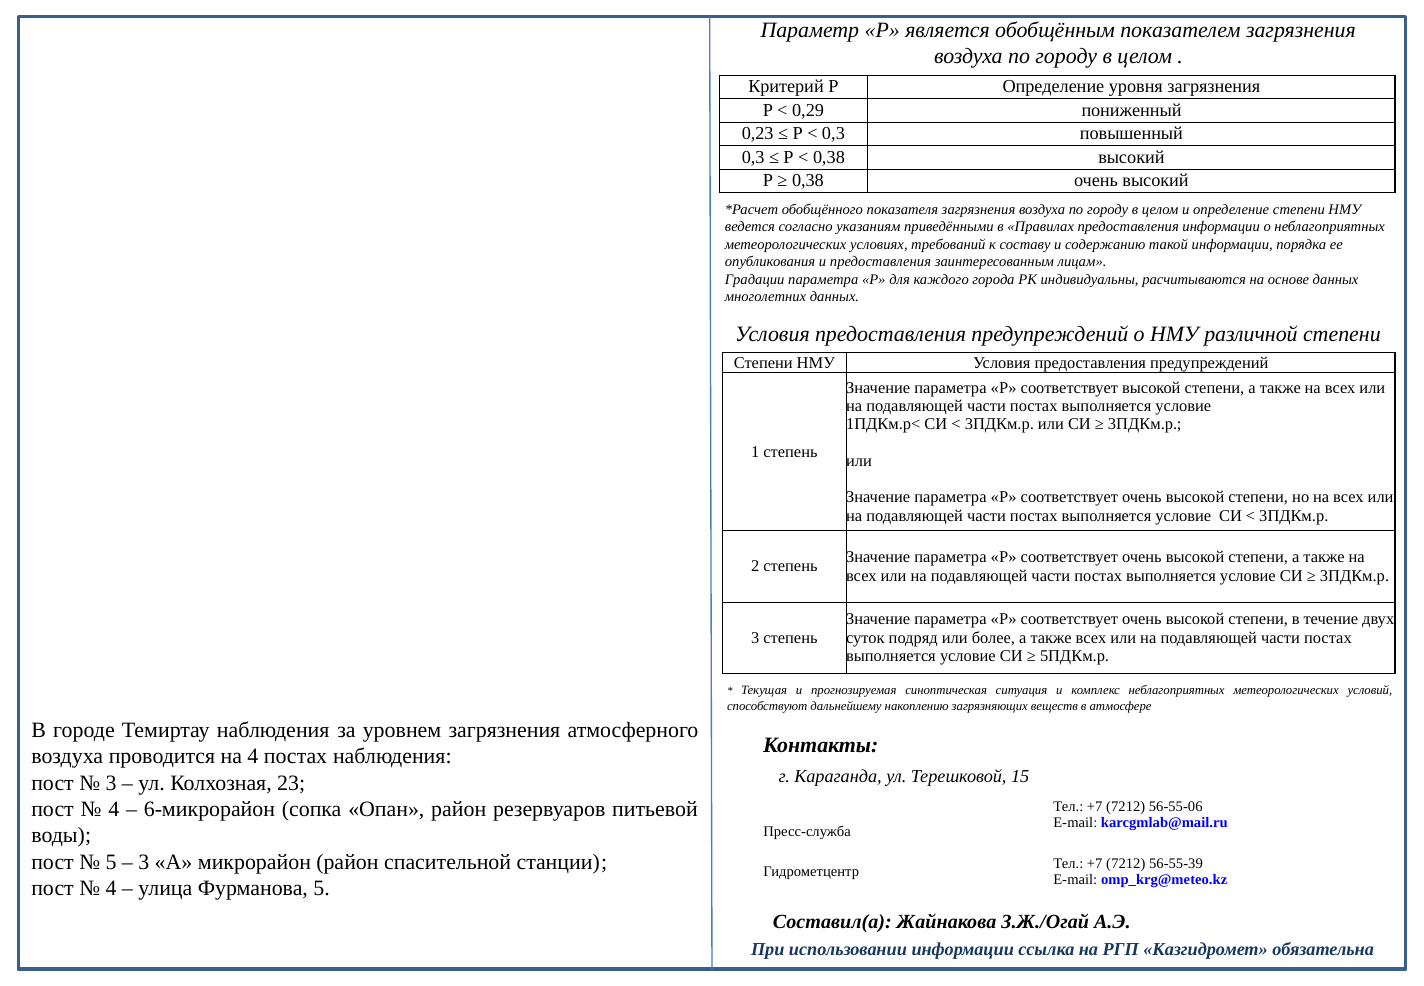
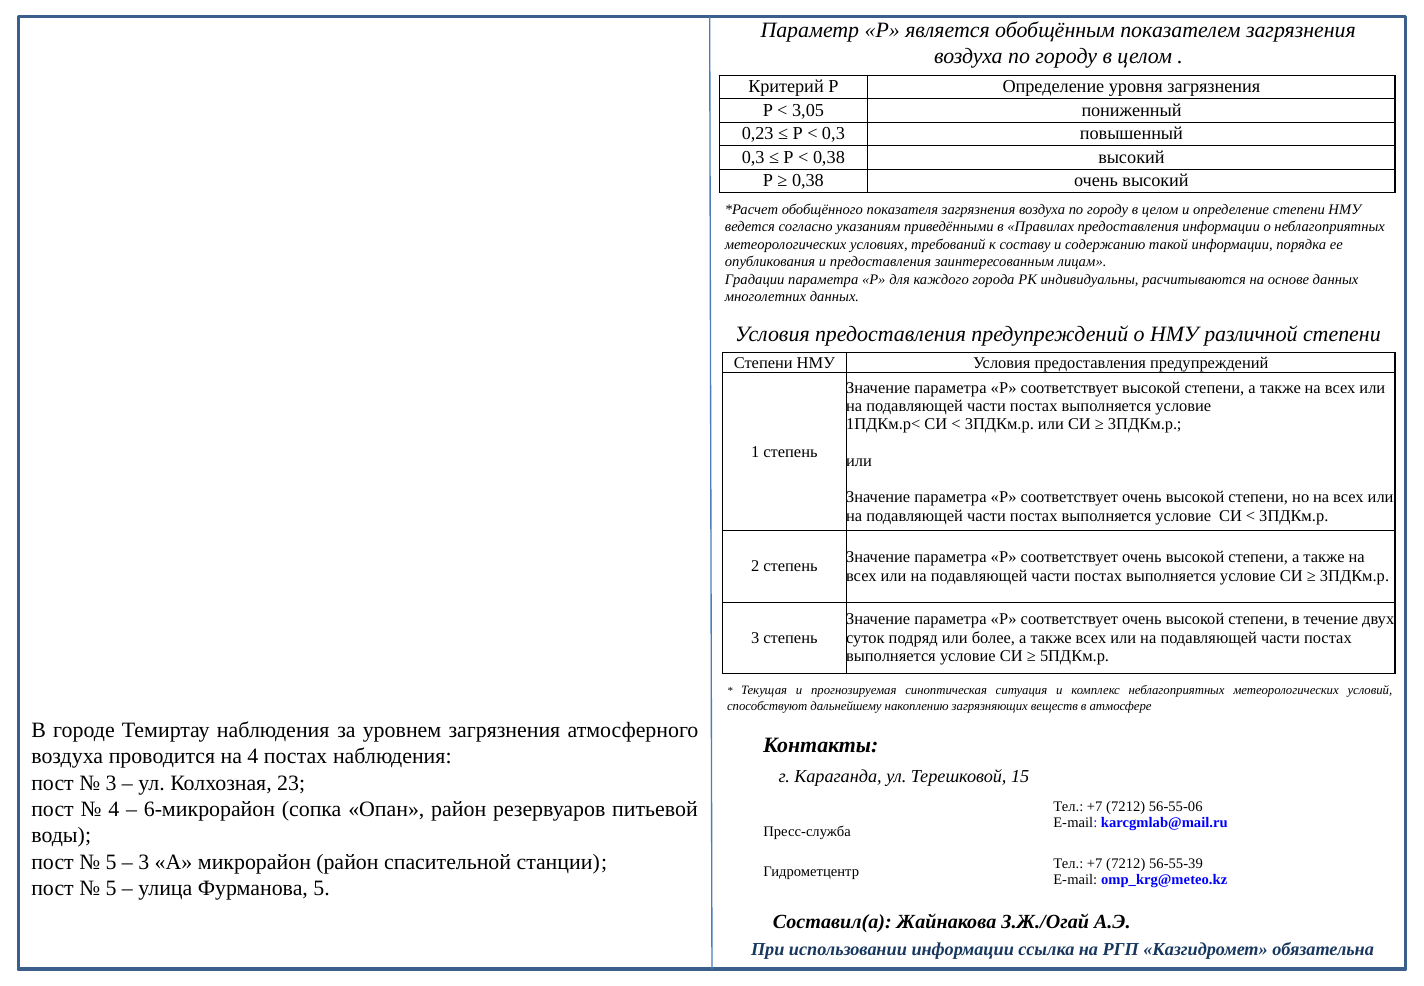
0,29: 0,29 -> 3,05
4 at (111, 888): 4 -> 5
